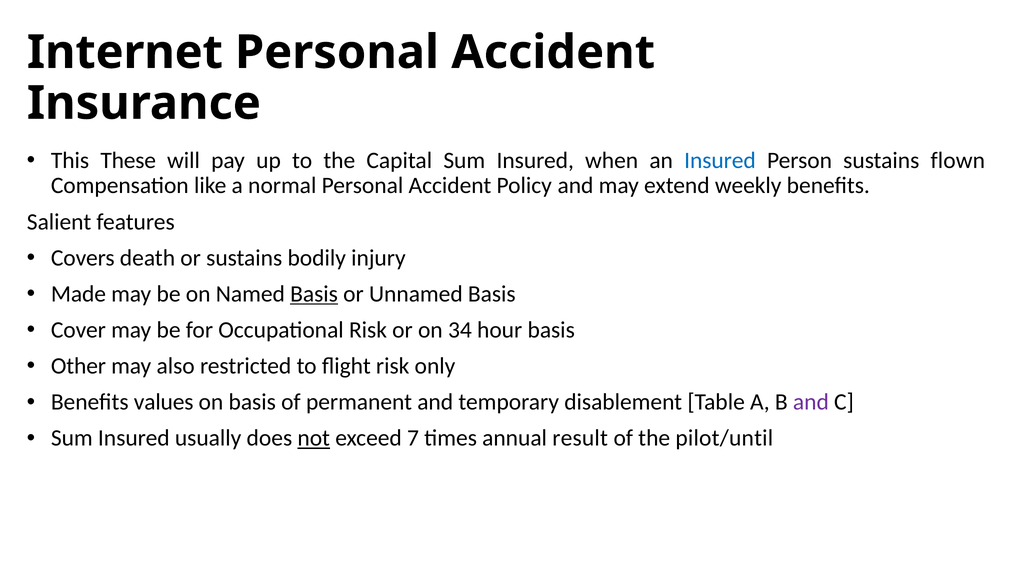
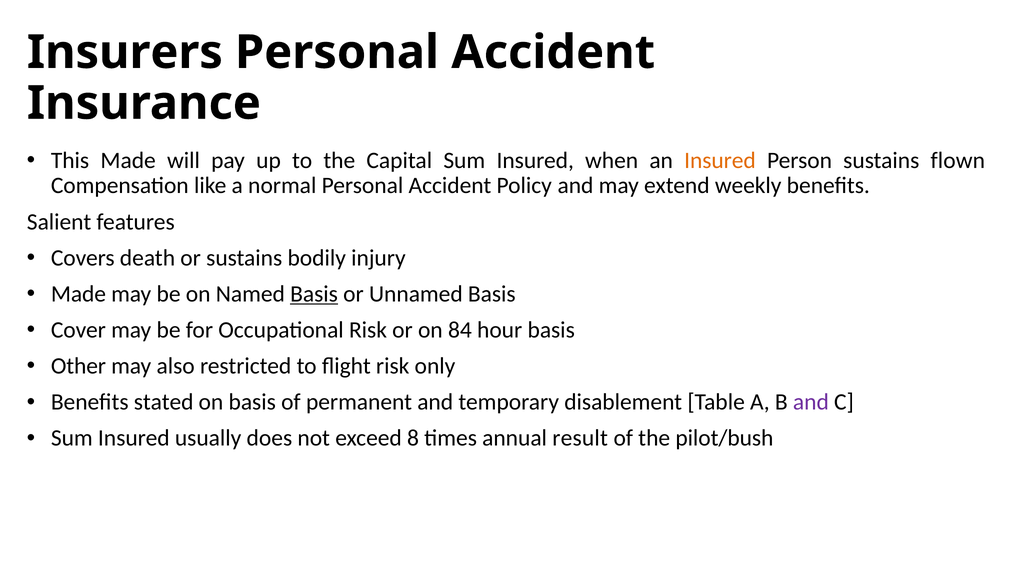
Internet: Internet -> Insurers
This These: These -> Made
Insured at (720, 160) colour: blue -> orange
34: 34 -> 84
values: values -> stated
not underline: present -> none
7: 7 -> 8
pilot/until: pilot/until -> pilot/bush
